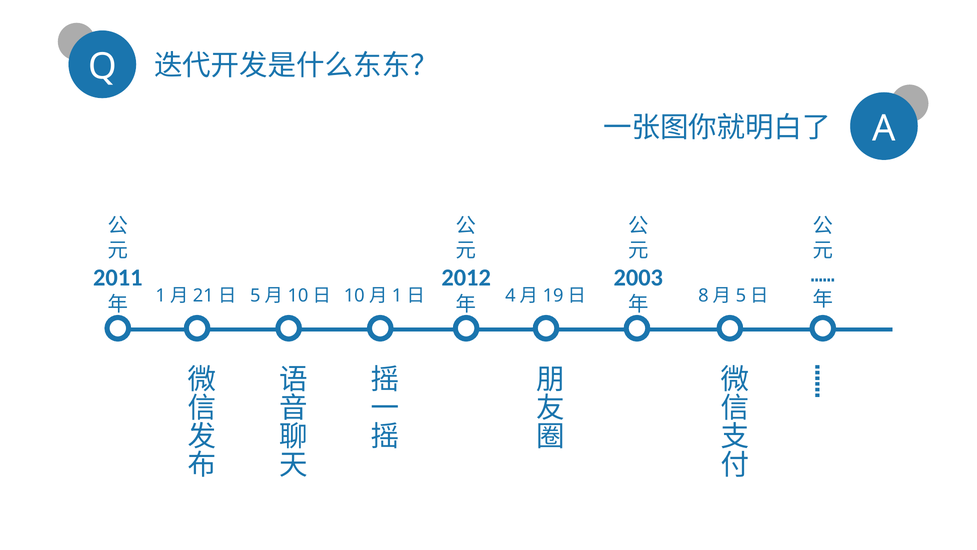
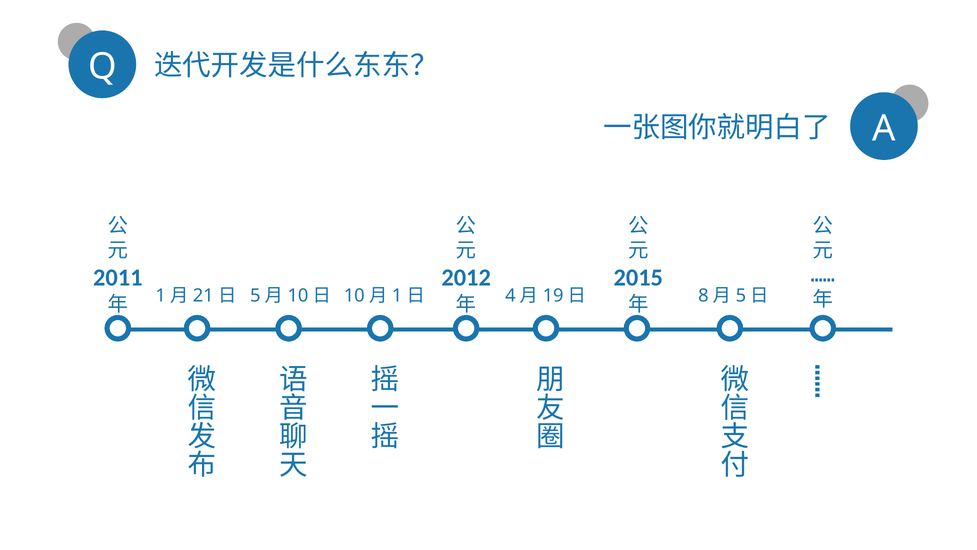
2003: 2003 -> 2015
